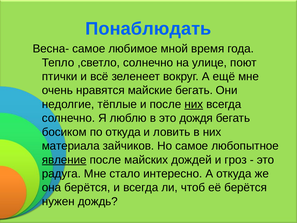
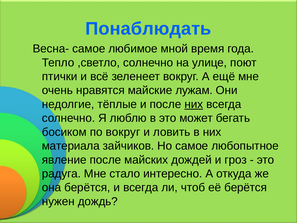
майские бегать: бегать -> лужам
дождя: дождя -> может
по откуда: откуда -> вокруг
явление underline: present -> none
